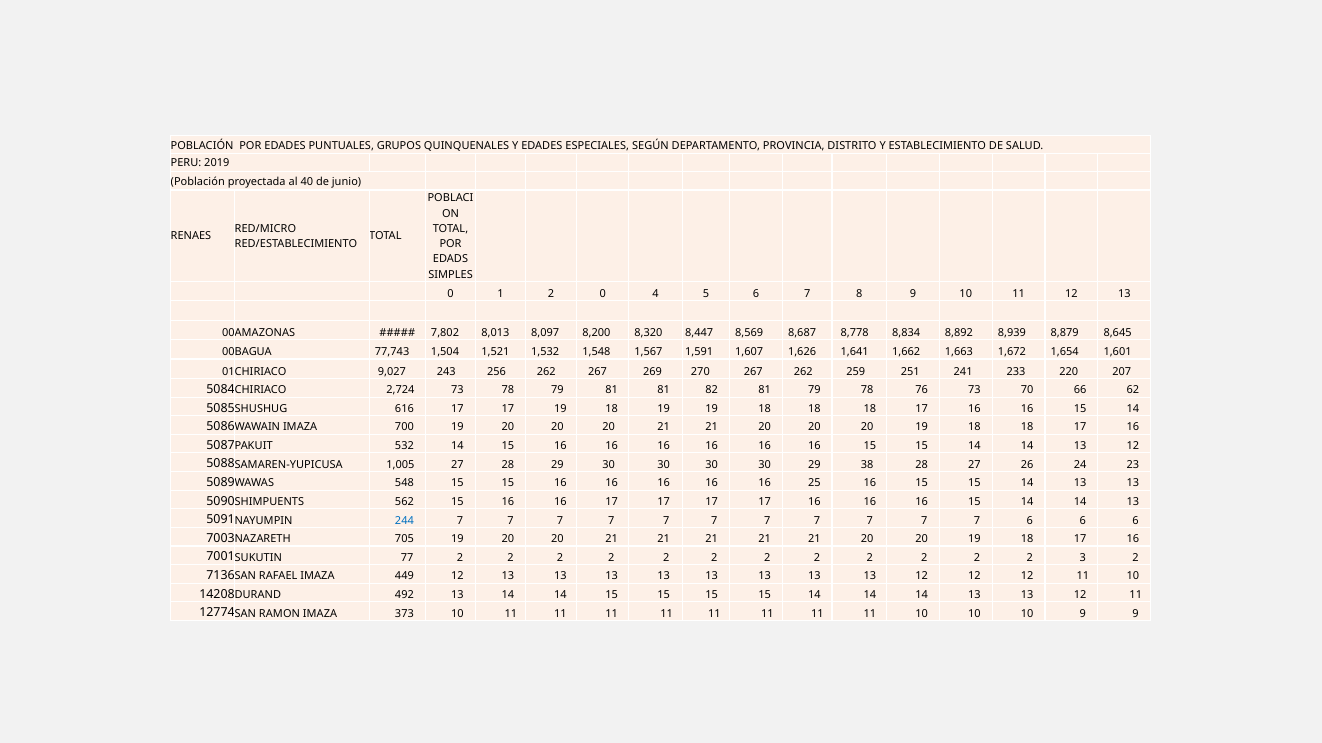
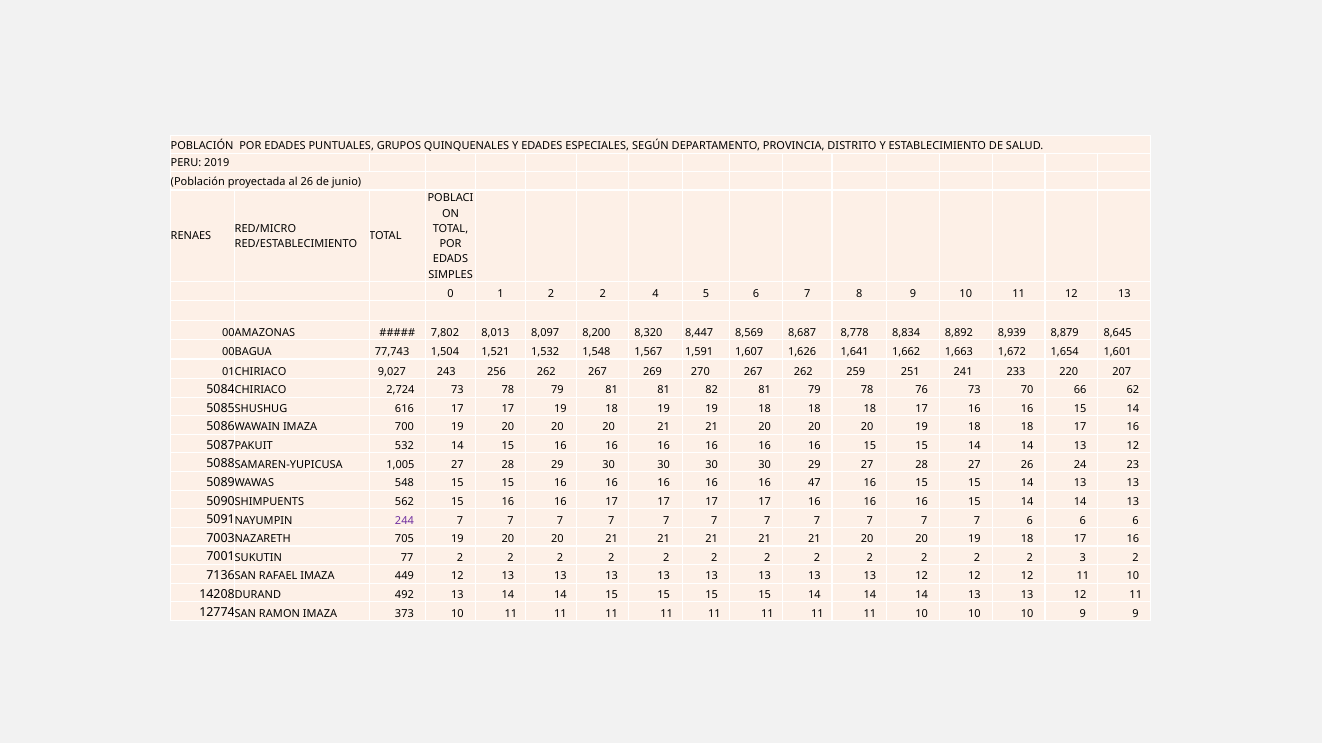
al 40: 40 -> 26
1 2 0: 0 -> 2
29 38: 38 -> 27
25: 25 -> 47
244 colour: blue -> purple
